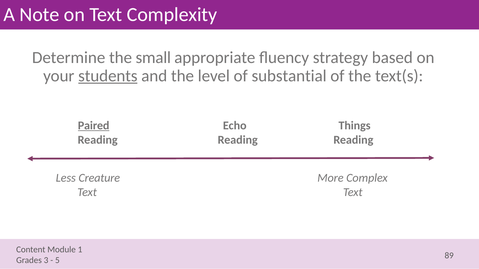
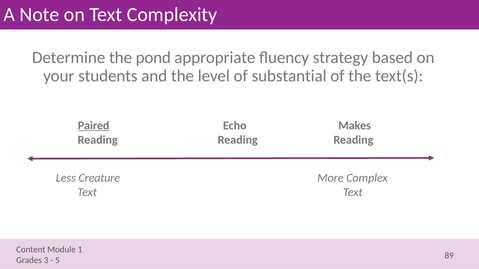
small: small -> pond
students underline: present -> none
Things: Things -> Makes
